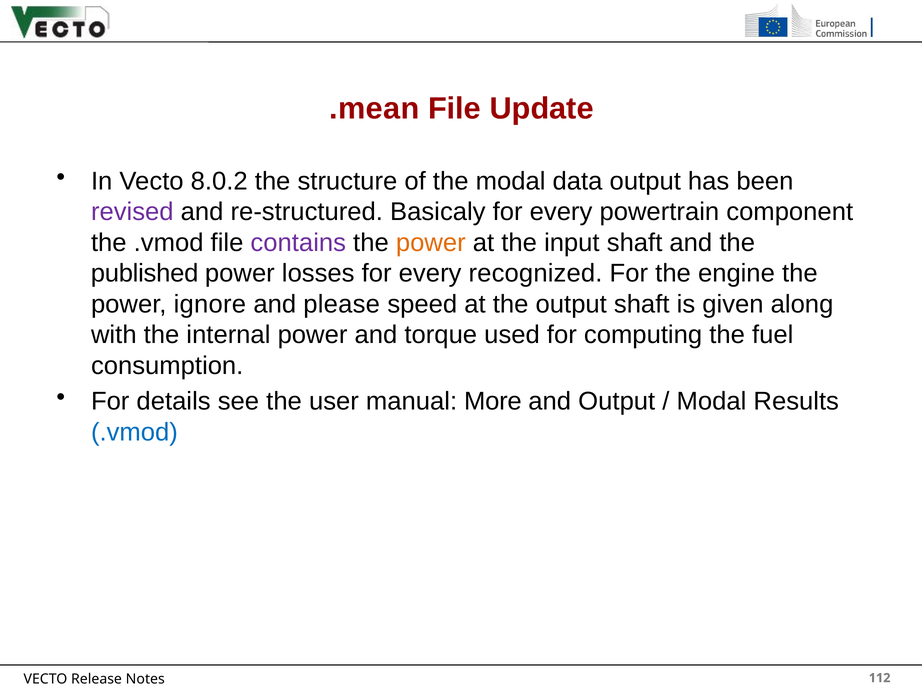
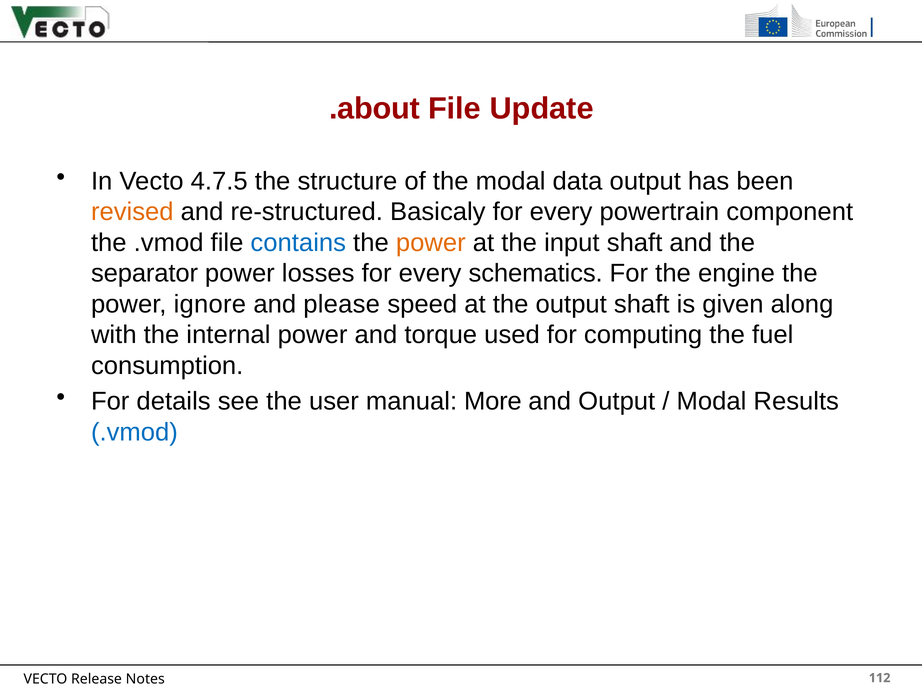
.mean: .mean -> .about
8.0.2: 8.0.2 -> 4.7.5
revised colour: purple -> orange
contains colour: purple -> blue
published: published -> separator
recognized: recognized -> schematics
